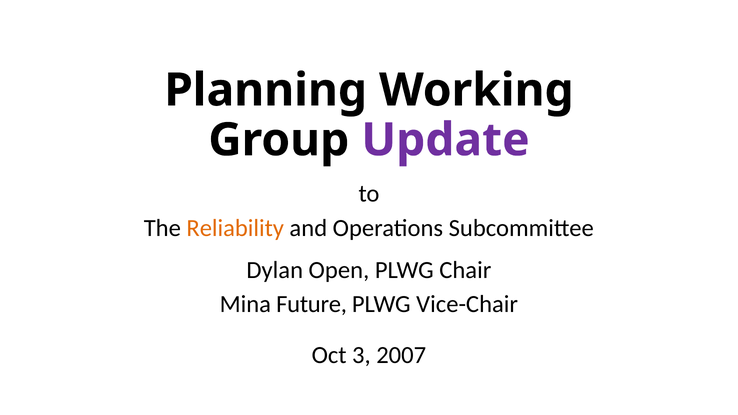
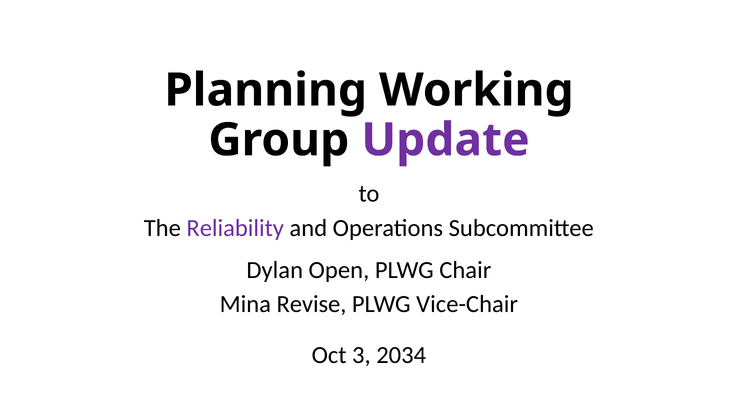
Reliability colour: orange -> purple
Future: Future -> Revise
2007: 2007 -> 2034
